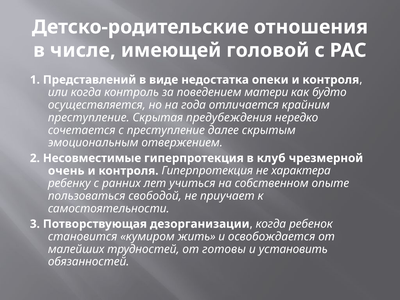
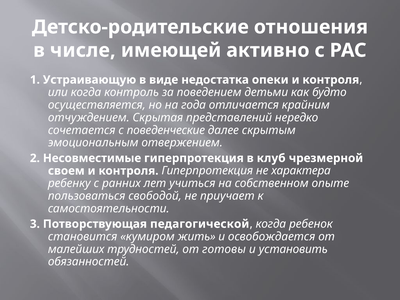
головой: головой -> активно
Представлений: Представлений -> Устраивающую
матери: матери -> детьми
преступление at (89, 118): преступление -> отчуждением
предубеждения: предубеждения -> представлений
с преступление: преступление -> поведенческие
очень: очень -> своем
дезорганизации: дезорганизации -> педагогической
